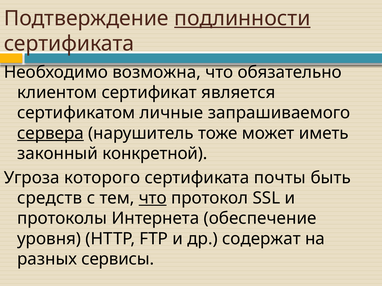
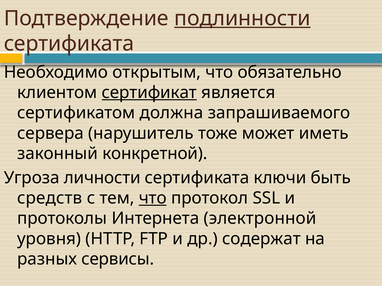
возможна: возможна -> открытым
сертификат underline: none -> present
личные: личные -> должна
сервера underline: present -> none
которого: которого -> личности
почты: почты -> ключи
обеспечение: обеспечение -> электронной
